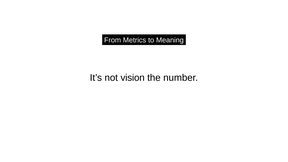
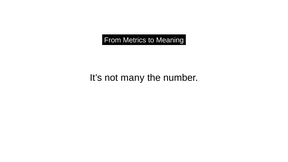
vision: vision -> many
